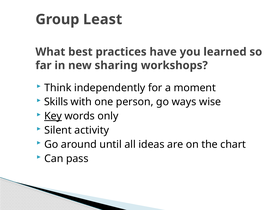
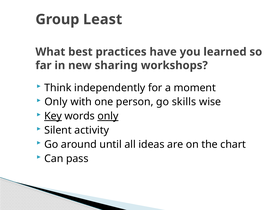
Skills at (56, 102): Skills -> Only
ways: ways -> skills
only at (108, 116) underline: none -> present
